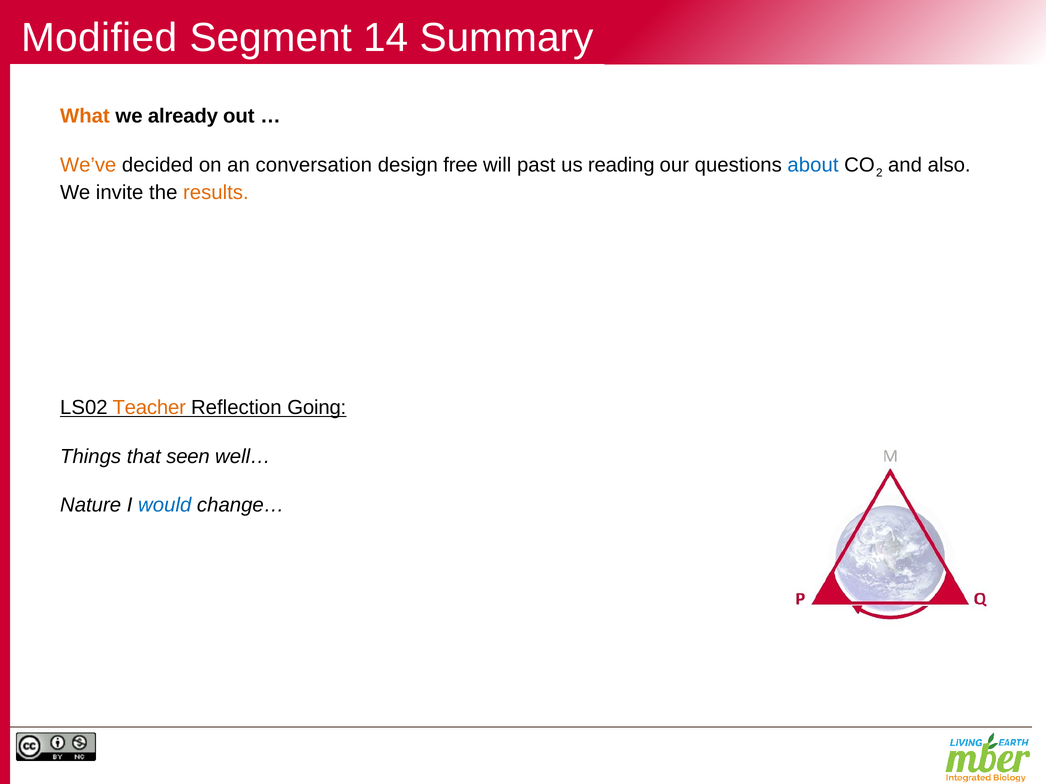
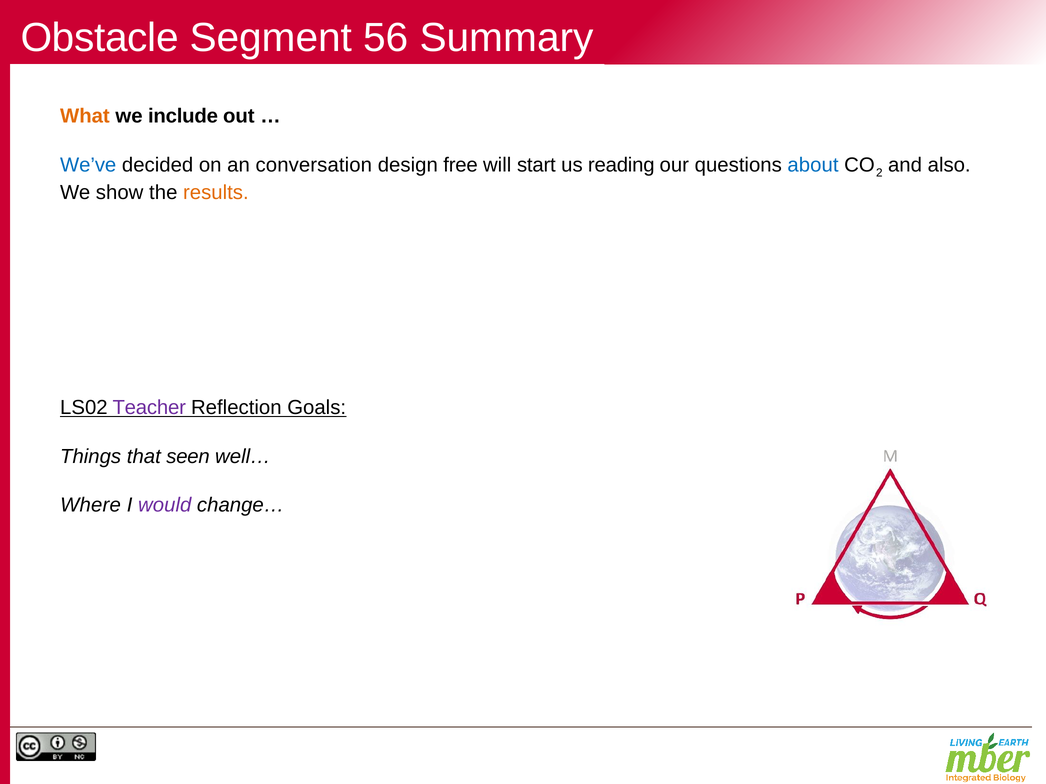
Modified: Modified -> Obstacle
14: 14 -> 56
already: already -> include
We’ve colour: orange -> blue
past: past -> start
invite: invite -> show
Teacher colour: orange -> purple
Going: Going -> Goals
Nature: Nature -> Where
would colour: blue -> purple
